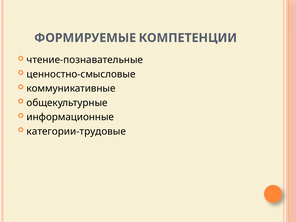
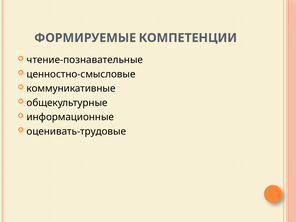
категории-трудовые: категории-трудовые -> оценивать-трудовые
